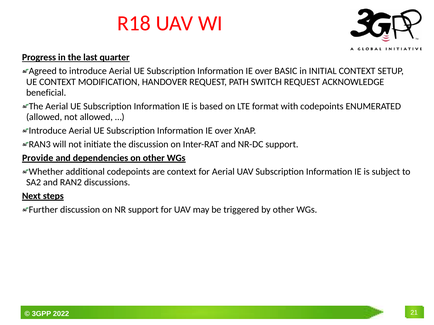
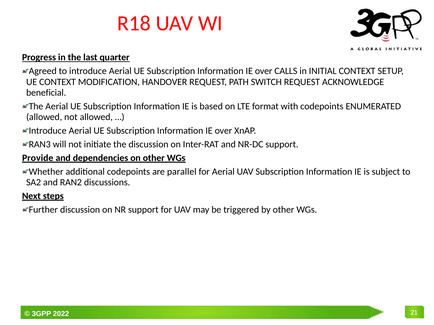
BASIC: BASIC -> CALLS
are context: context -> parallel
